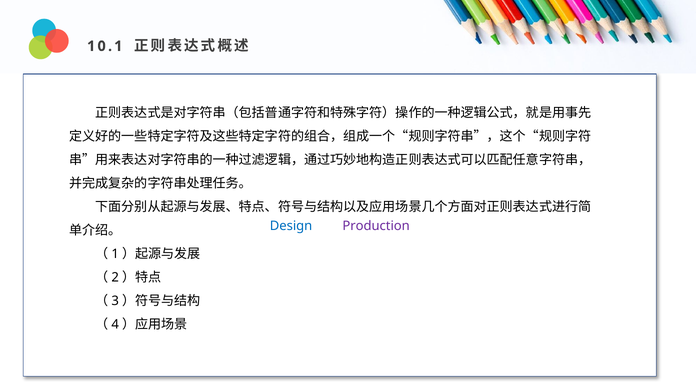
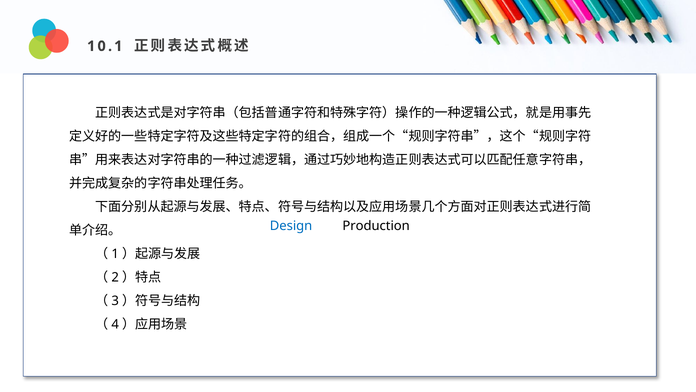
Production colour: purple -> black
